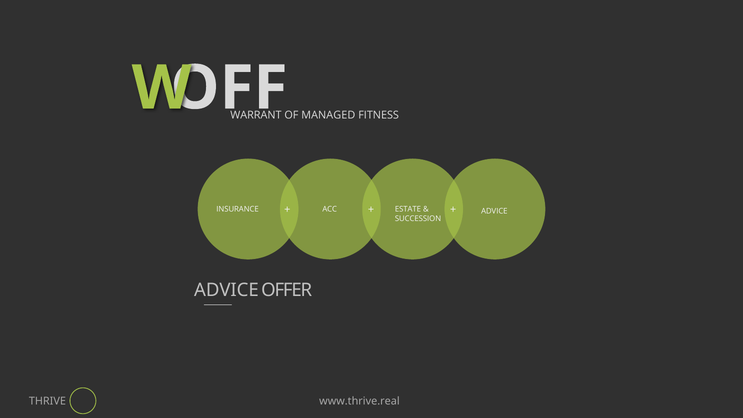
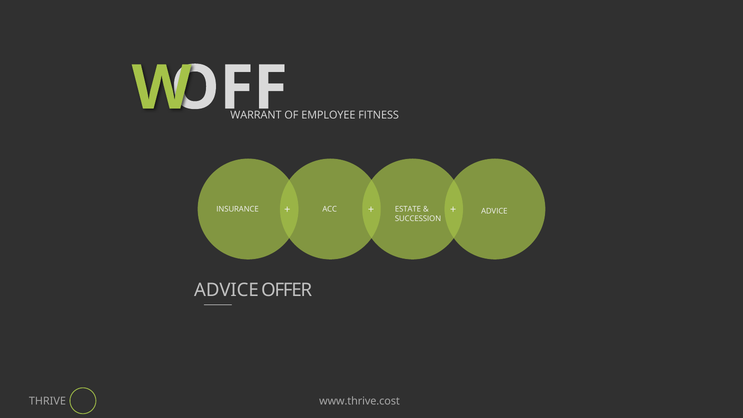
MANAGED: MANAGED -> EMPLOYEE
www.thrive.real: www.thrive.real -> www.thrive.cost
